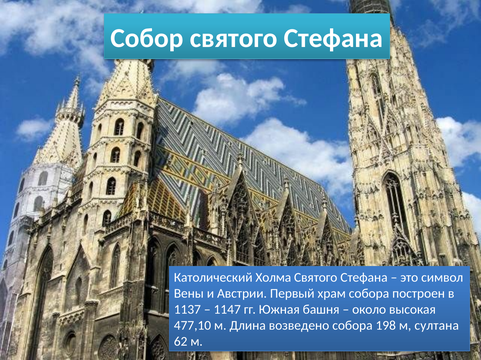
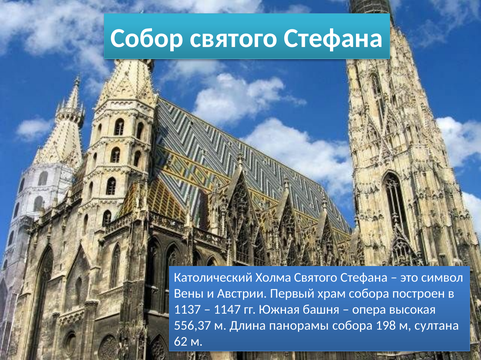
около: около -> опера
477,10: 477,10 -> 556,37
возведено: возведено -> панорамы
